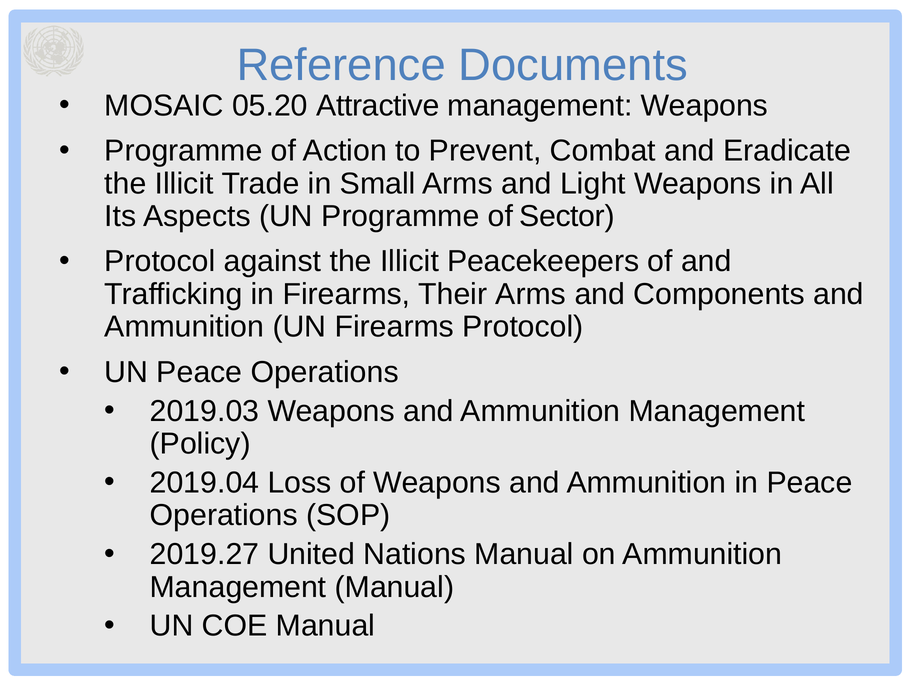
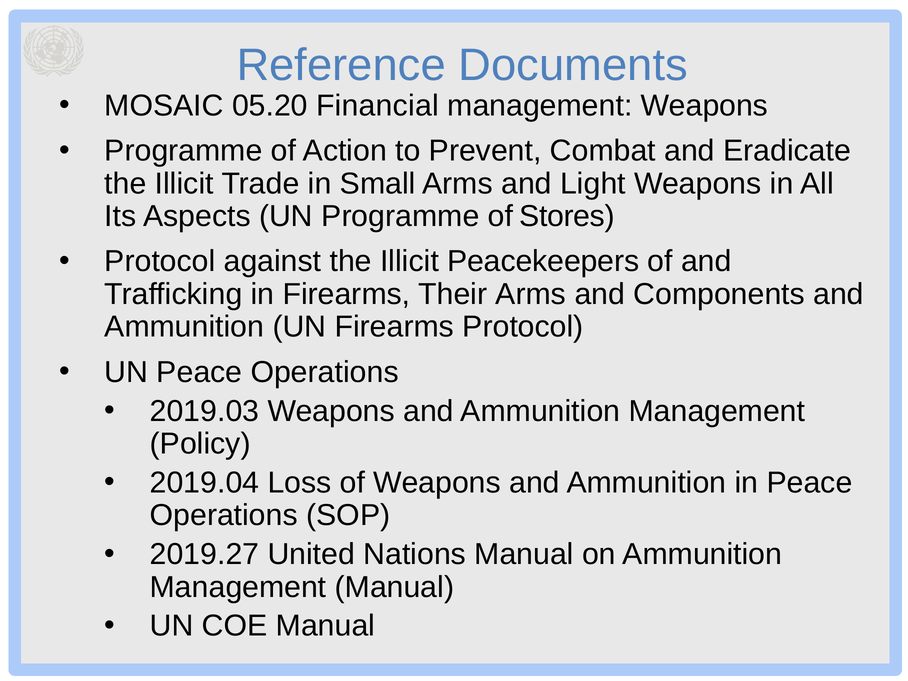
Attractive: Attractive -> Financial
Sector: Sector -> Stores
